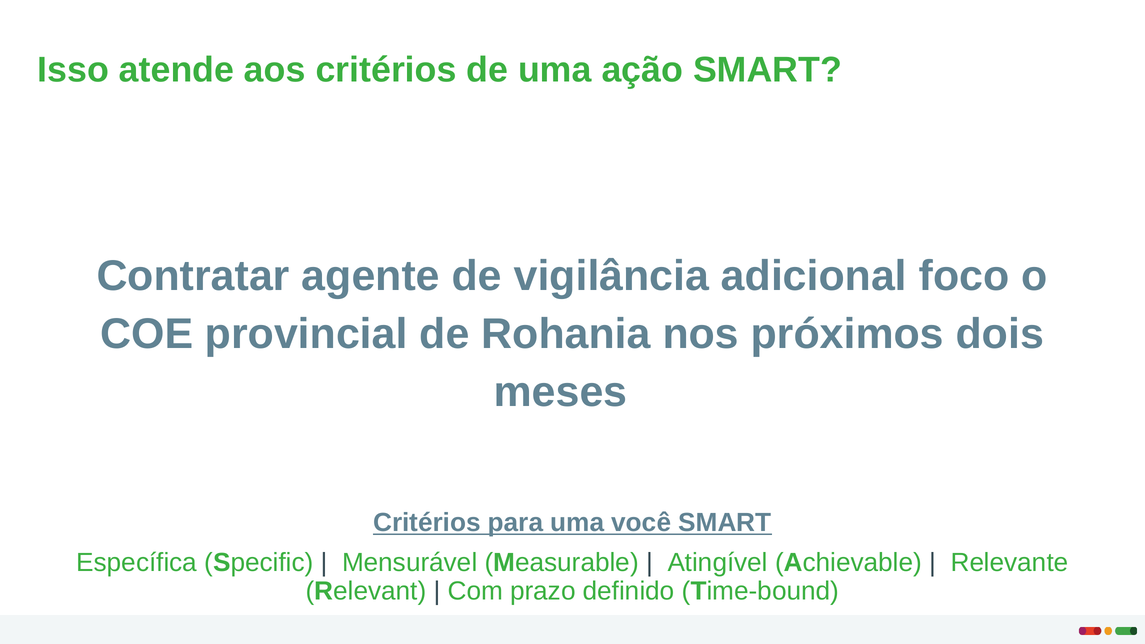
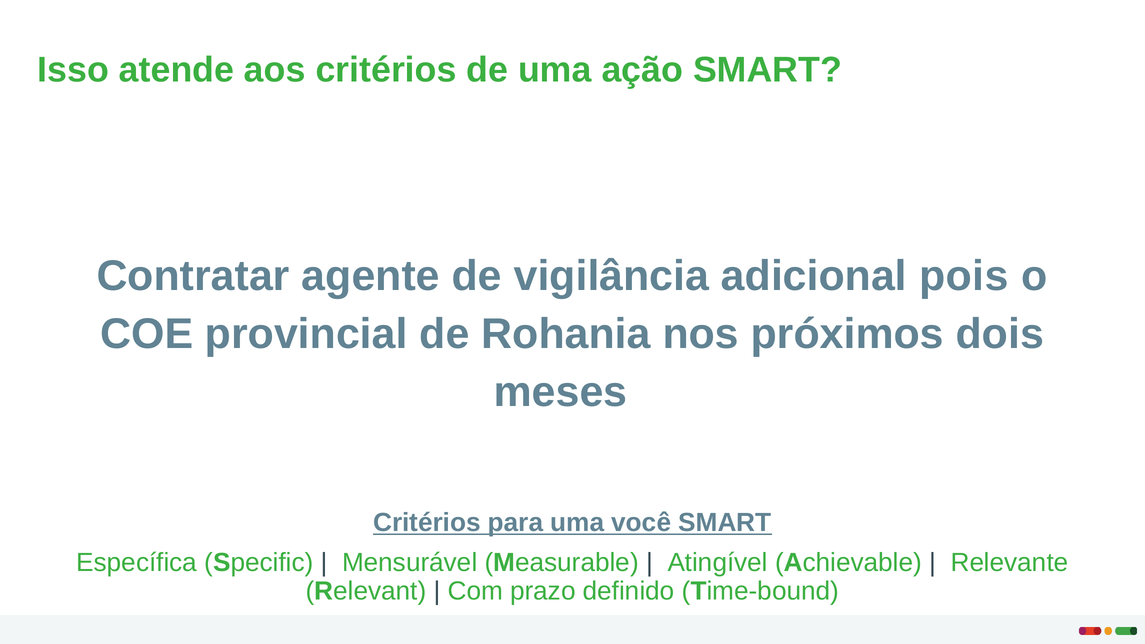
foco: foco -> pois
